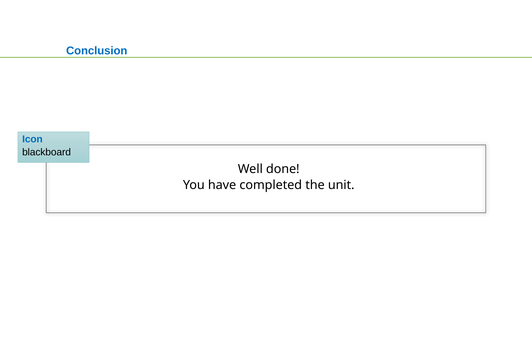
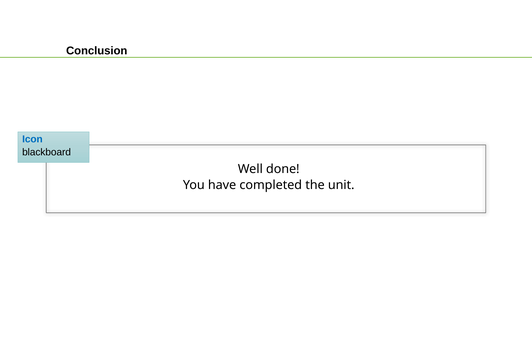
Conclusion colour: blue -> black
